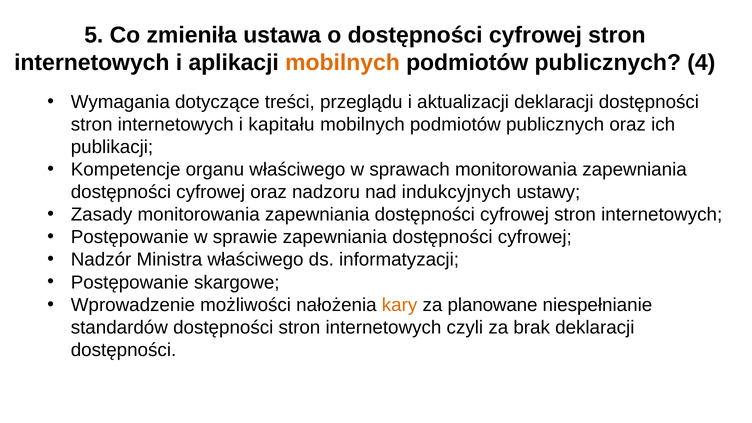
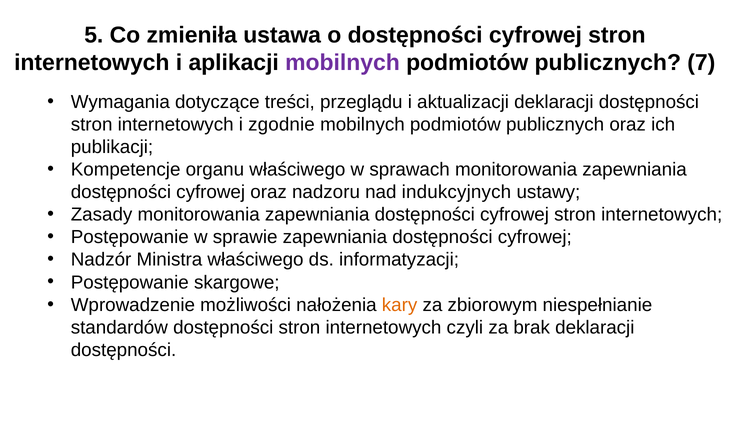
mobilnych at (343, 63) colour: orange -> purple
4: 4 -> 7
kapitału: kapitału -> zgodnie
planowane: planowane -> zbiorowym
